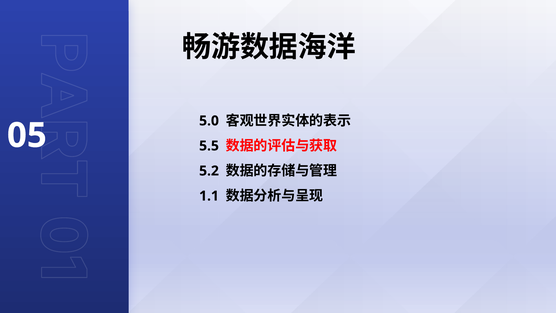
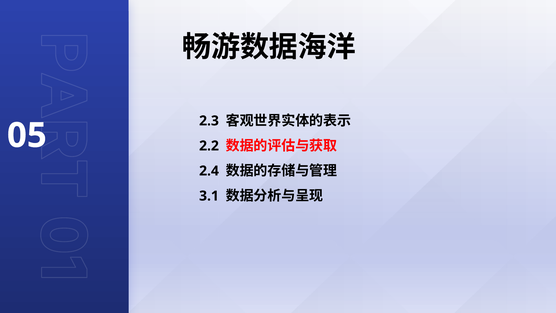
5.0: 5.0 -> 2.3
5.5: 5.5 -> 2.2
5.2: 5.2 -> 2.4
1.1: 1.1 -> 3.1
